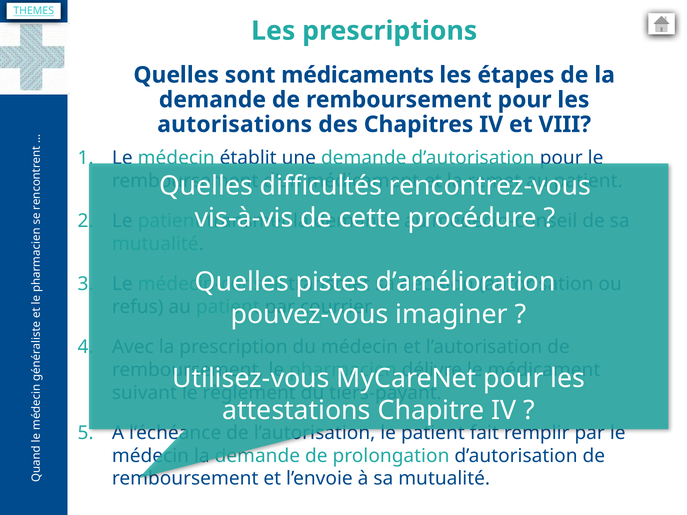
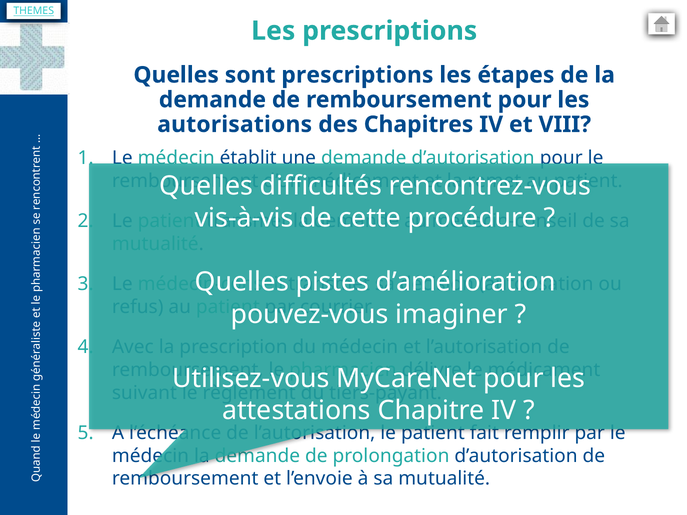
sont médicaments: médicaments -> prescriptions
